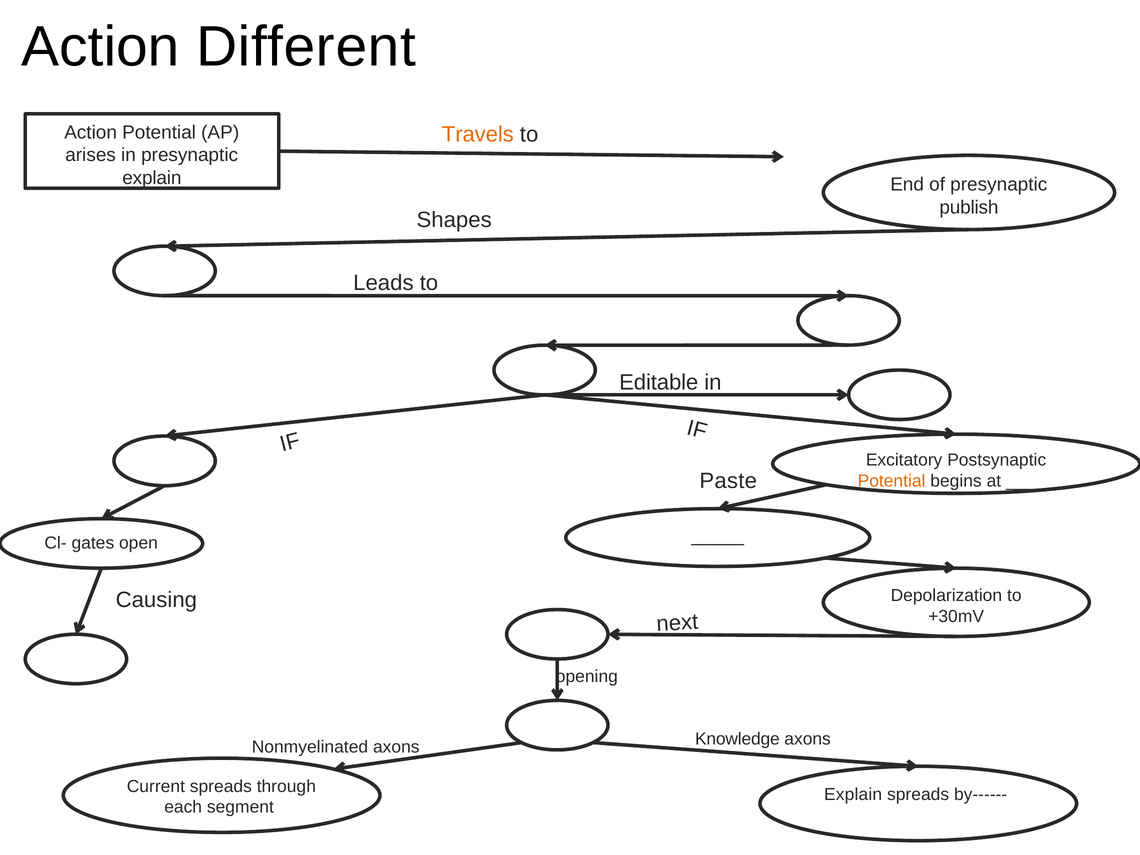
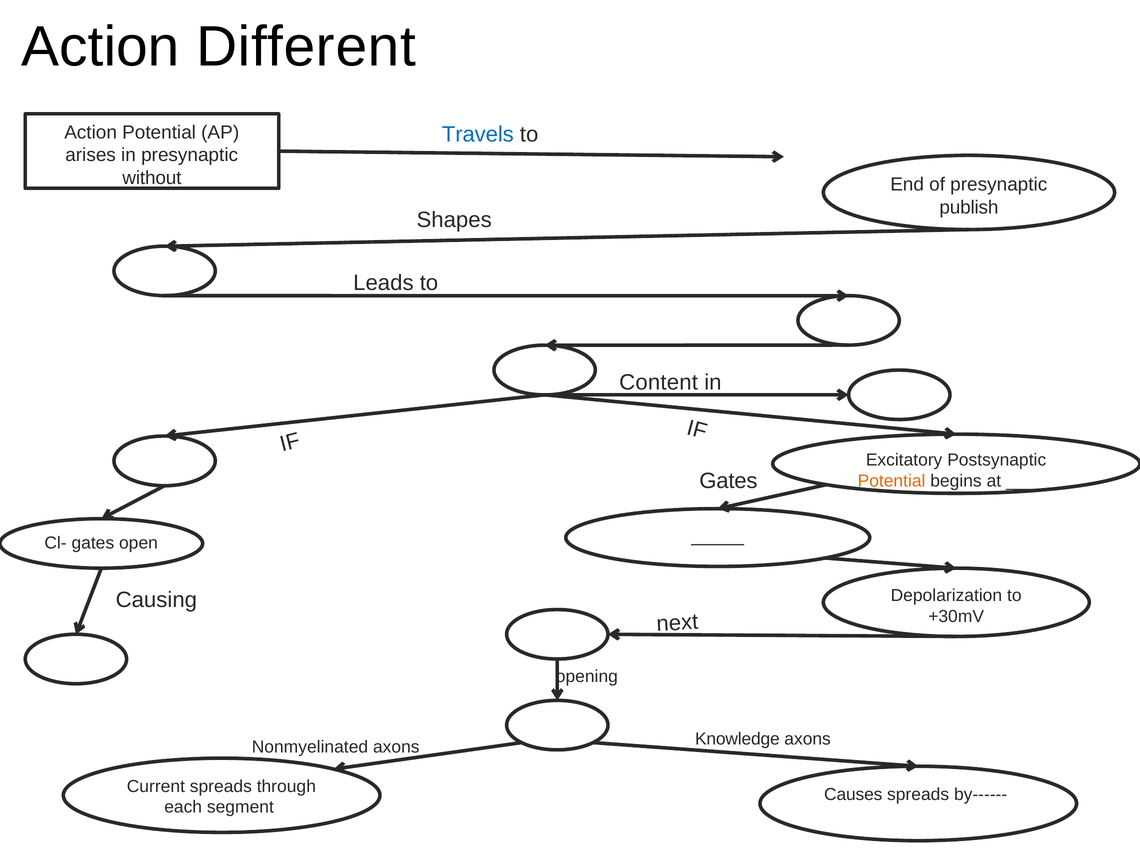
Travels colour: orange -> blue
explain at (152, 178): explain -> without
Editable: Editable -> Content
Paste at (728, 481): Paste -> Gates
Explain at (853, 794): Explain -> Causes
